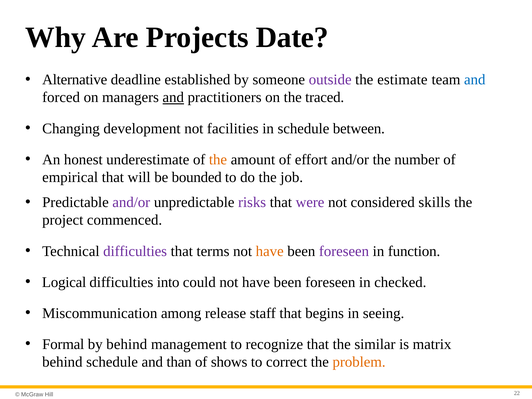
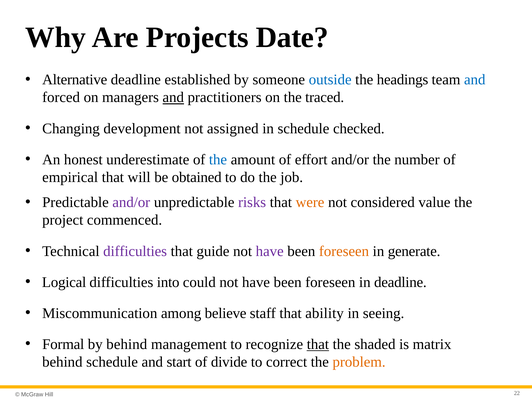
outside colour: purple -> blue
estimate: estimate -> headings
facilities: facilities -> assigned
between: between -> checked
the at (218, 159) colour: orange -> blue
bounded: bounded -> obtained
were colour: purple -> orange
skills: skills -> value
terms: terms -> guide
have at (270, 251) colour: orange -> purple
foreseen at (344, 251) colour: purple -> orange
function: function -> generate
in checked: checked -> deadline
release: release -> believe
begins: begins -> ability
that at (318, 344) underline: none -> present
similar: similar -> shaded
than: than -> start
shows: shows -> divide
